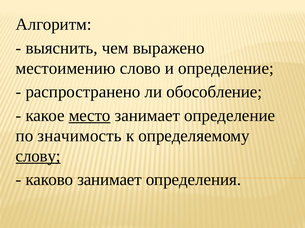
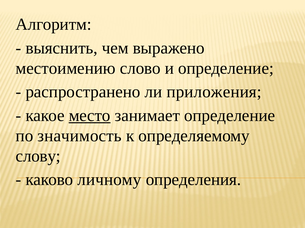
обособление: обособление -> приложения
слову underline: present -> none
каково занимает: занимает -> личному
